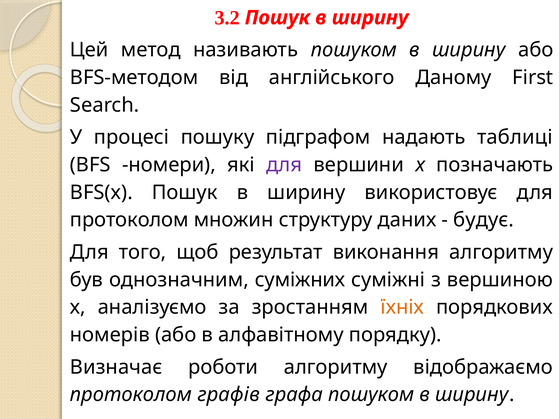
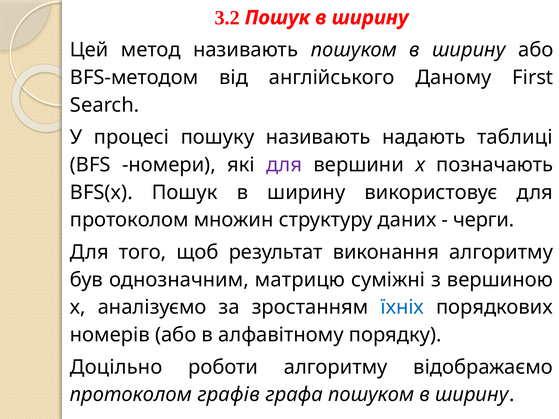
пошуку підграфом: підграфом -> називають
будує: будує -> черги
суміжних: суміжних -> матрицю
їхніх colour: orange -> blue
Визначає: Визначає -> Доцільно
